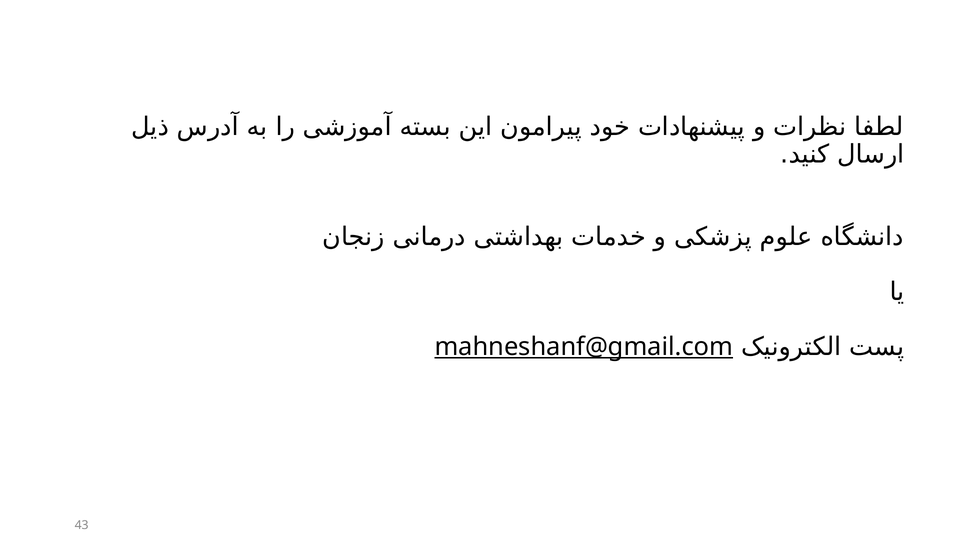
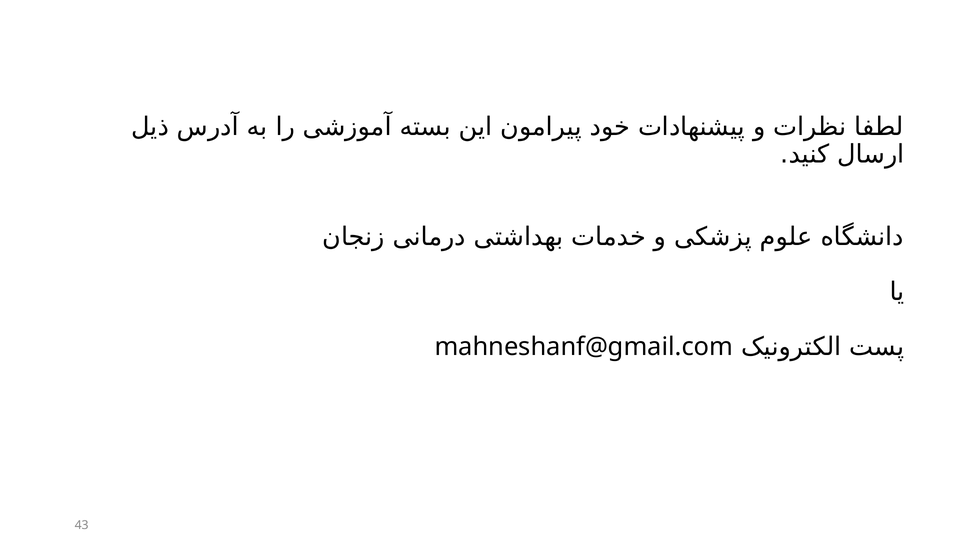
mahneshanf@gmail.com underline: present -> none
